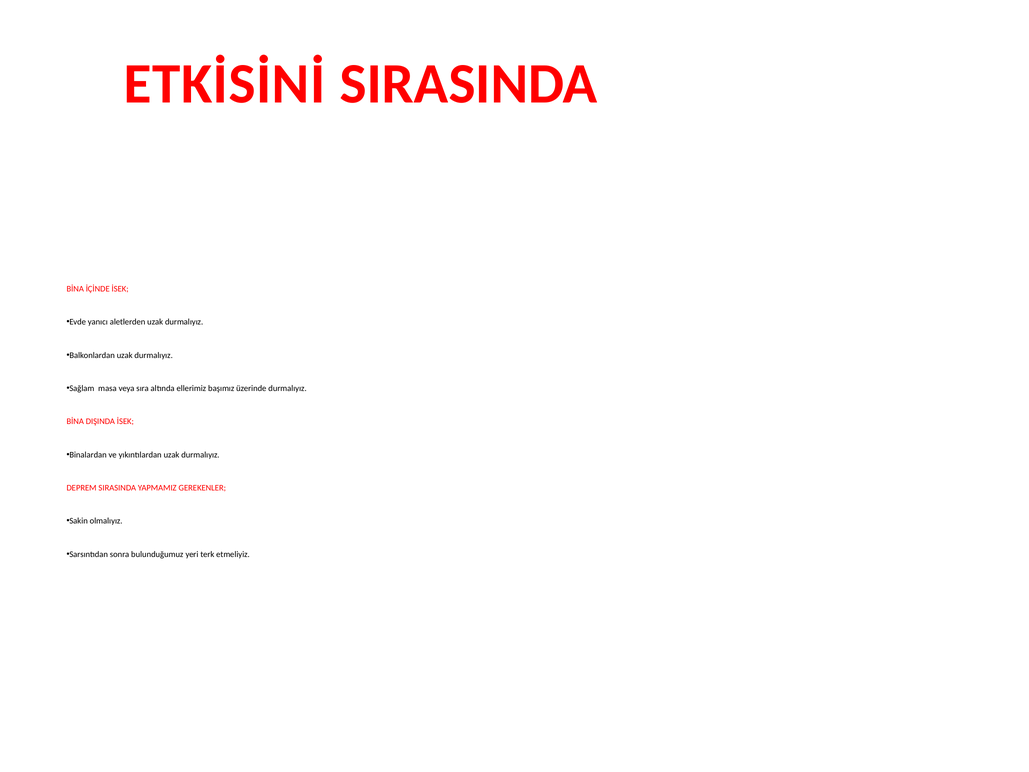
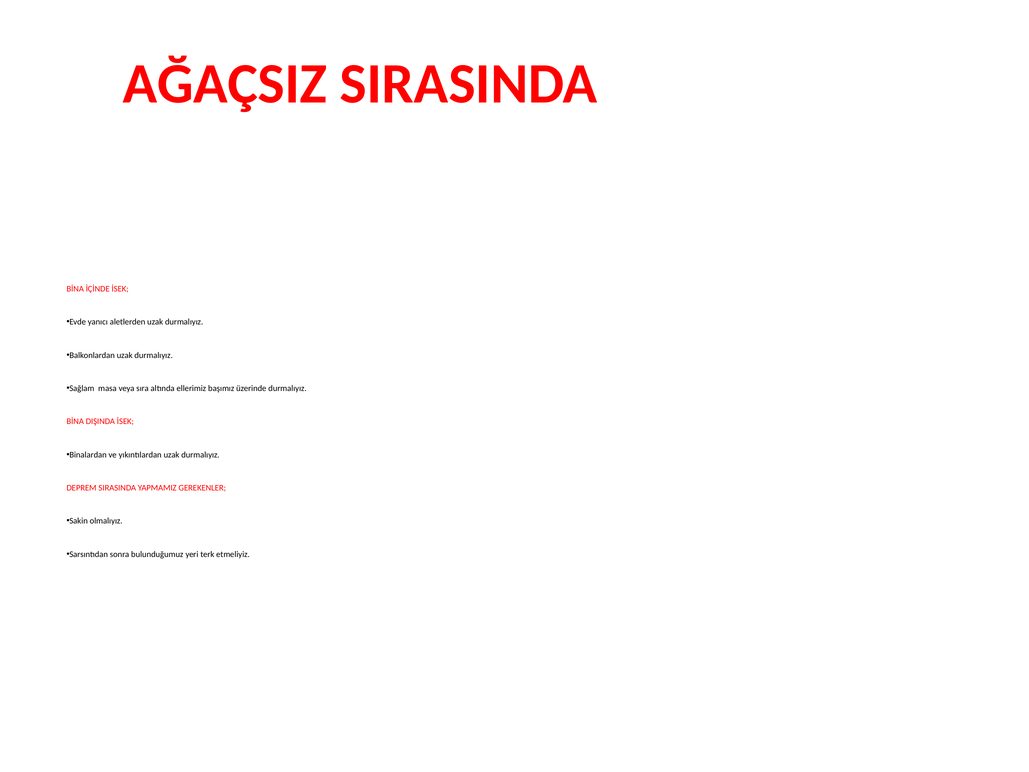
ETKİSİNİ: ETKİSİNİ -> AĞAÇSIZ
